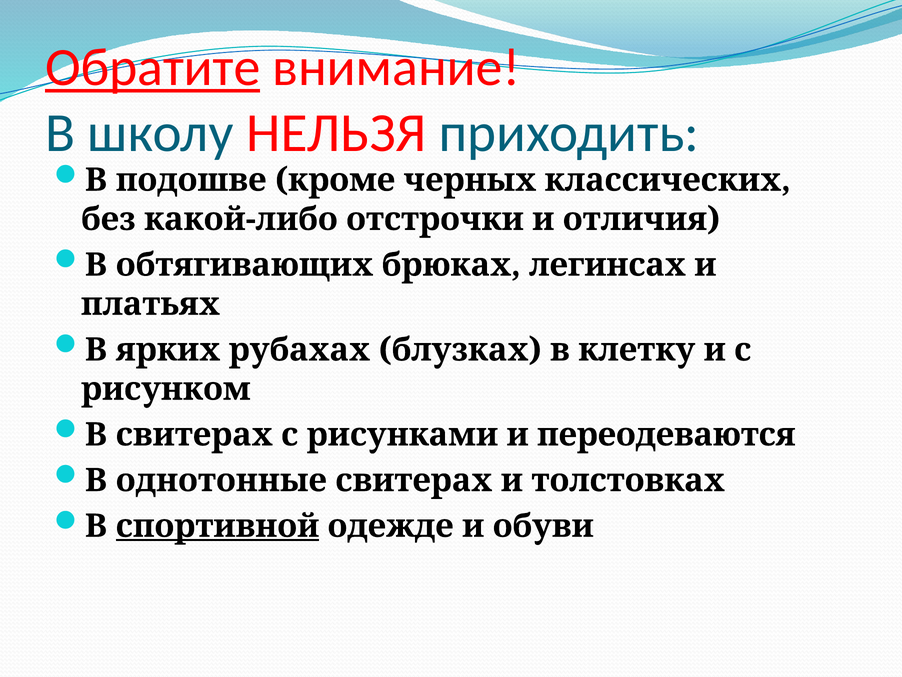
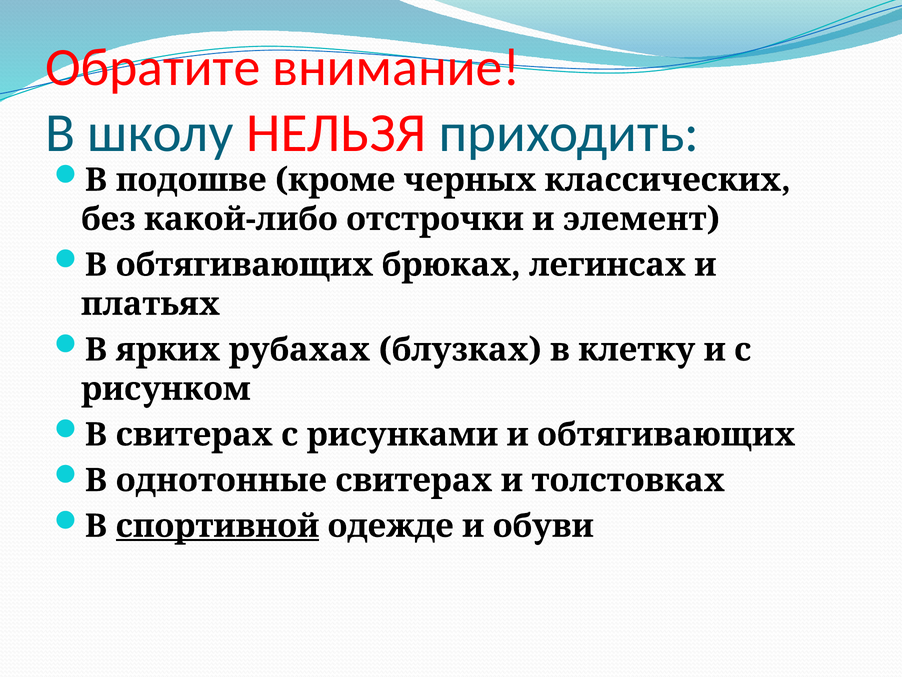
Обратите underline: present -> none
отличия: отличия -> элемент
и переодеваются: переодеваются -> обтягивающих
